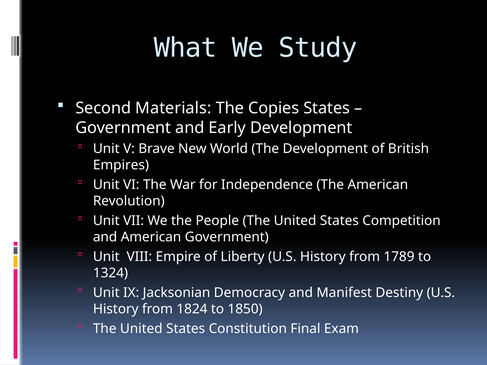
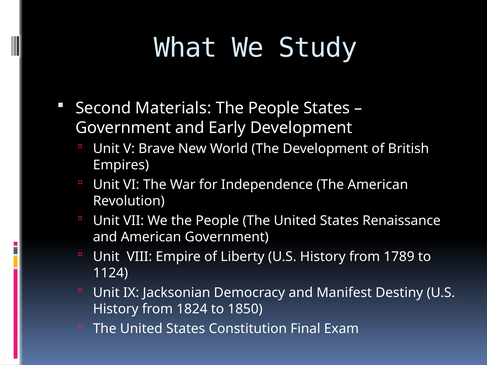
Copies at (274, 108): Copies -> People
Competition: Competition -> Renaissance
1324: 1324 -> 1124
